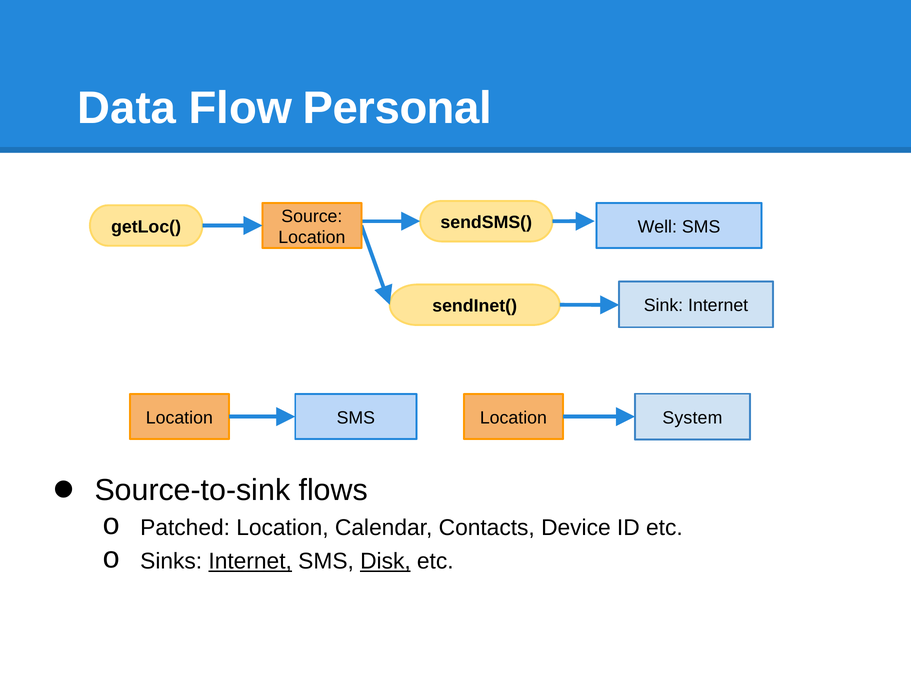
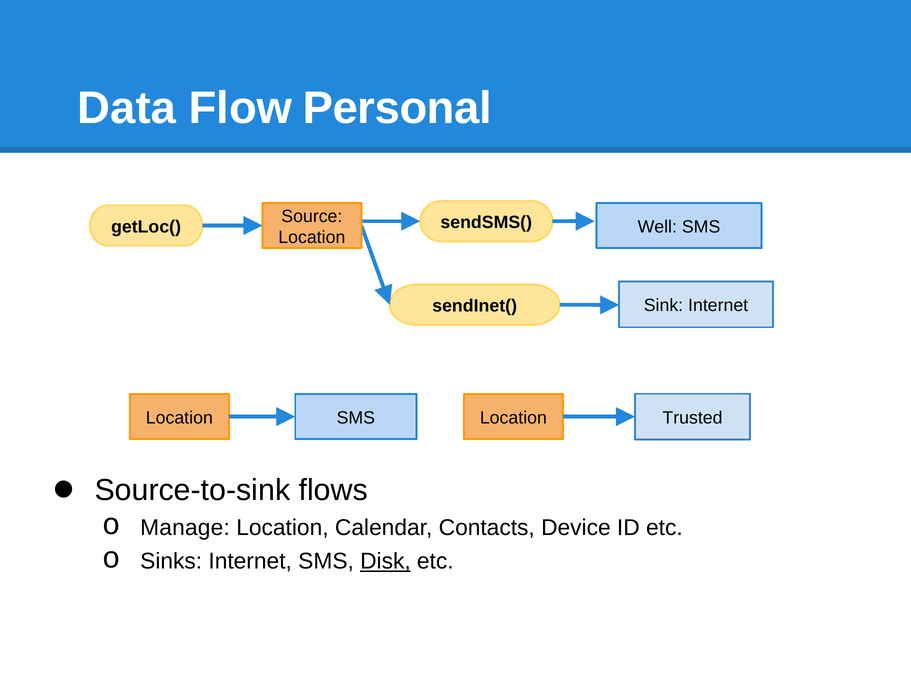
System: System -> Trusted
Patched: Patched -> Manage
Internet at (250, 561) underline: present -> none
